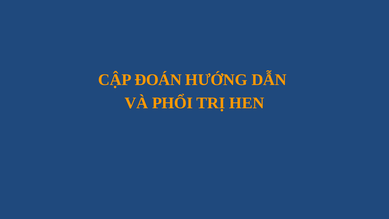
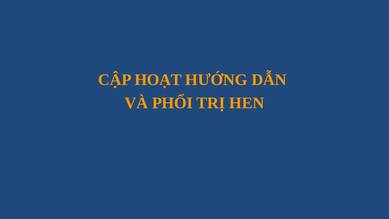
ĐOÁN: ĐOÁN -> HOẠT
